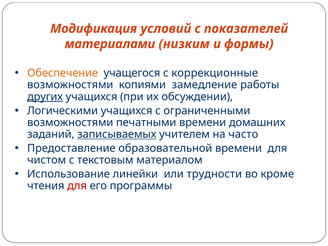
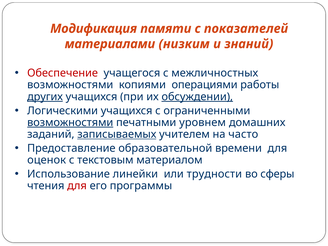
условий: условий -> памяти
формы: формы -> знаний
Обеспечение colour: orange -> red
коррекционные: коррекционные -> межличностных
замедление: замедление -> операциями
обсуждении underline: none -> present
возможностями at (70, 122) underline: none -> present
печатными времени: времени -> уровнем
чистом: чистом -> оценок
кроме: кроме -> сферы
